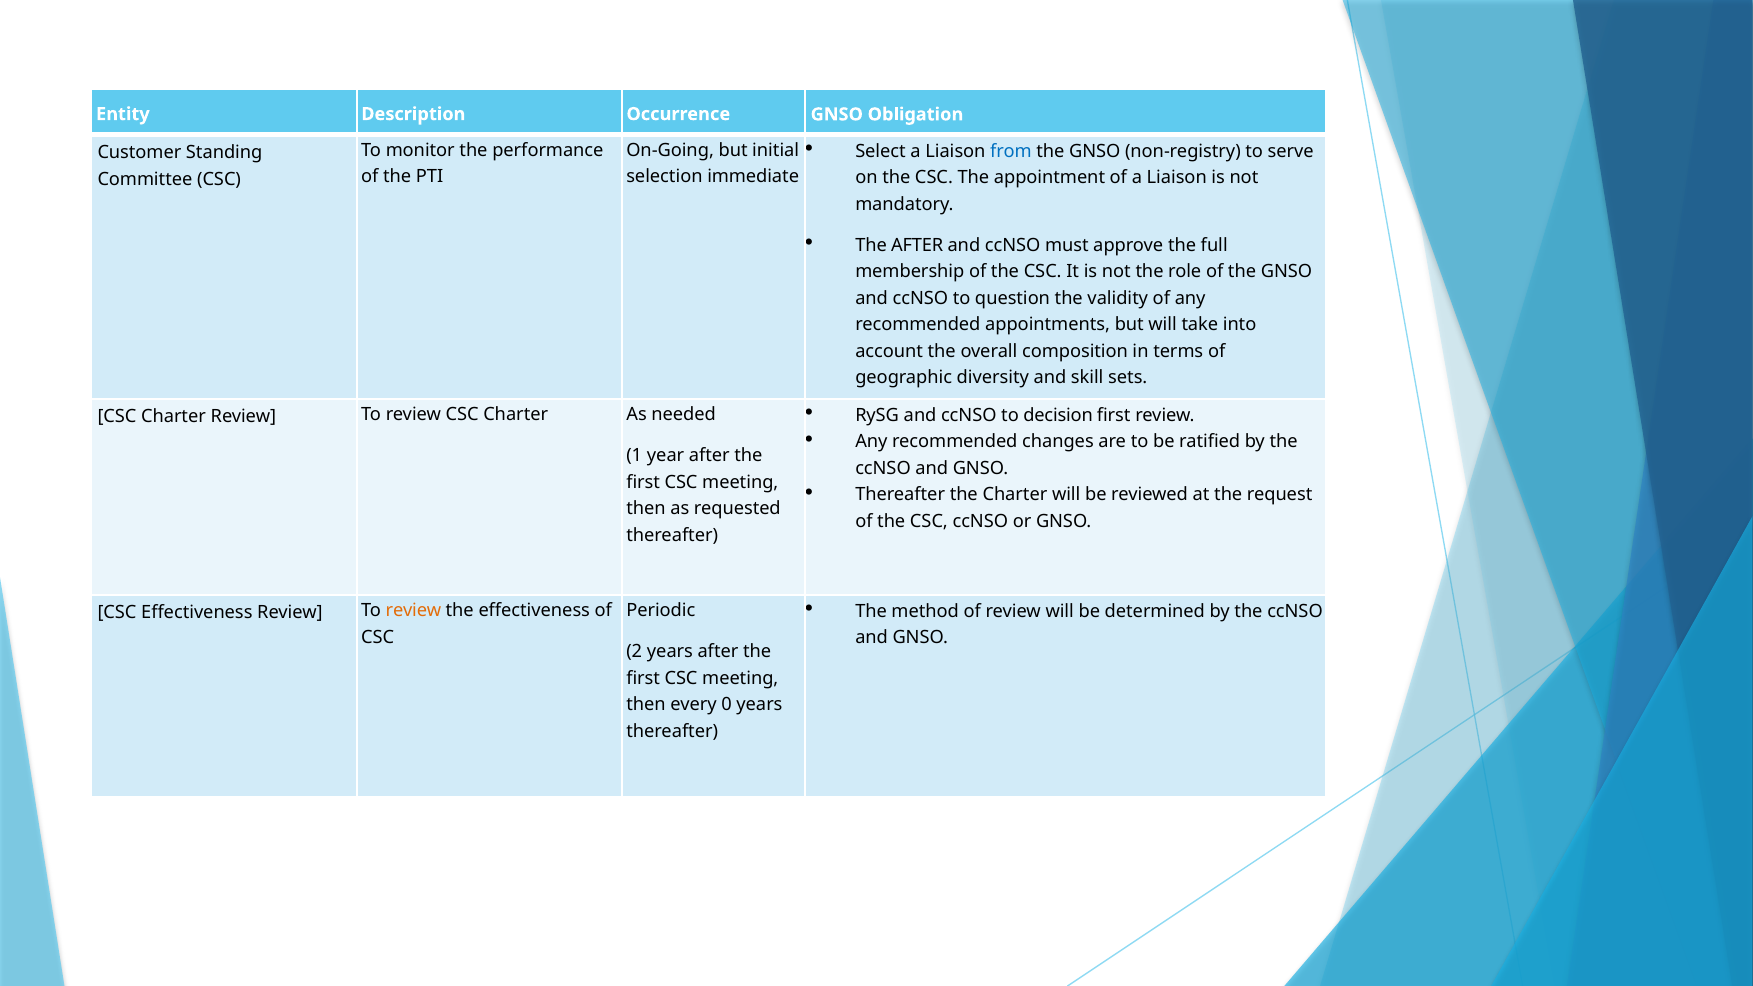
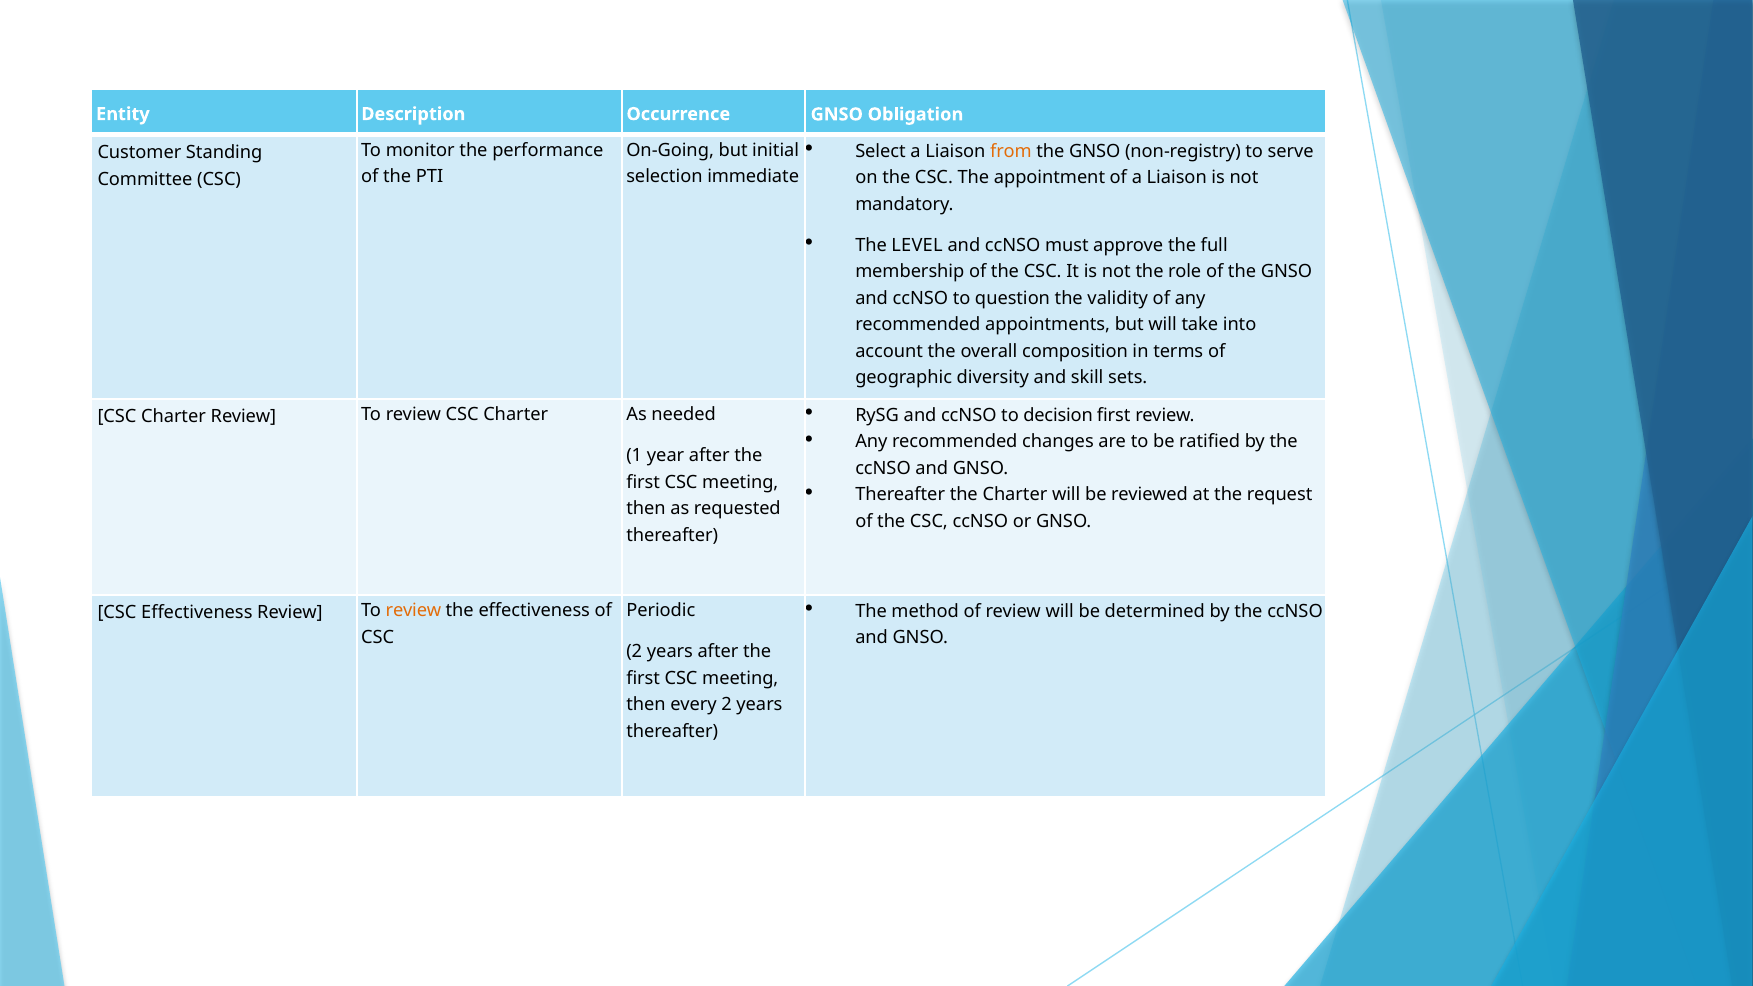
from colour: blue -> orange
The AFTER: AFTER -> LEVEL
every 0: 0 -> 2
